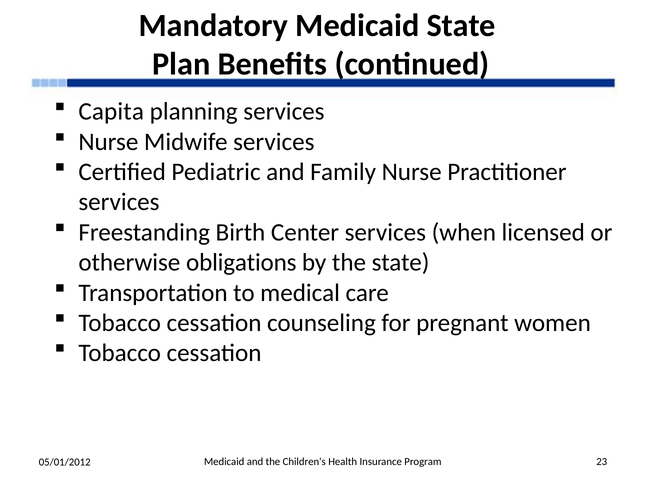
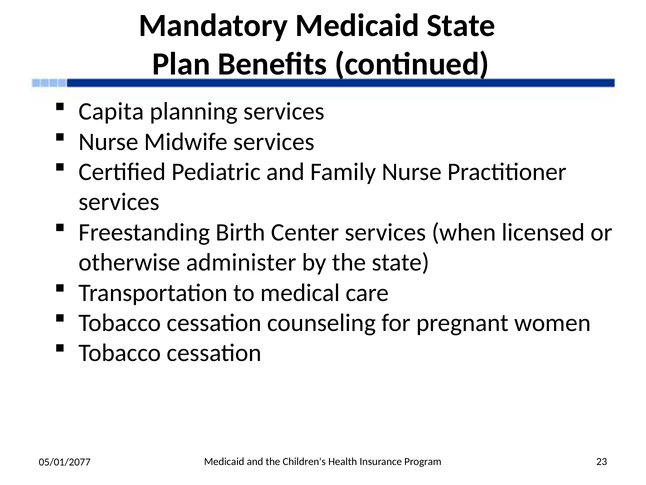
obligations: obligations -> administer
05/01/2012: 05/01/2012 -> 05/01/2077
